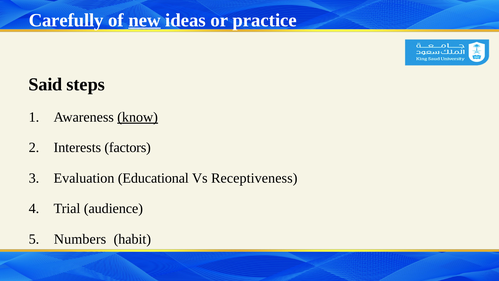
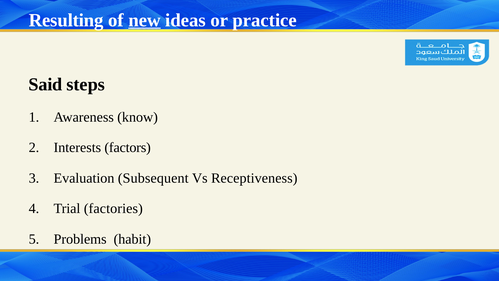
Carefully: Carefully -> Resulting
know underline: present -> none
Educational: Educational -> Subsequent
audience: audience -> factories
Numbers: Numbers -> Problems
